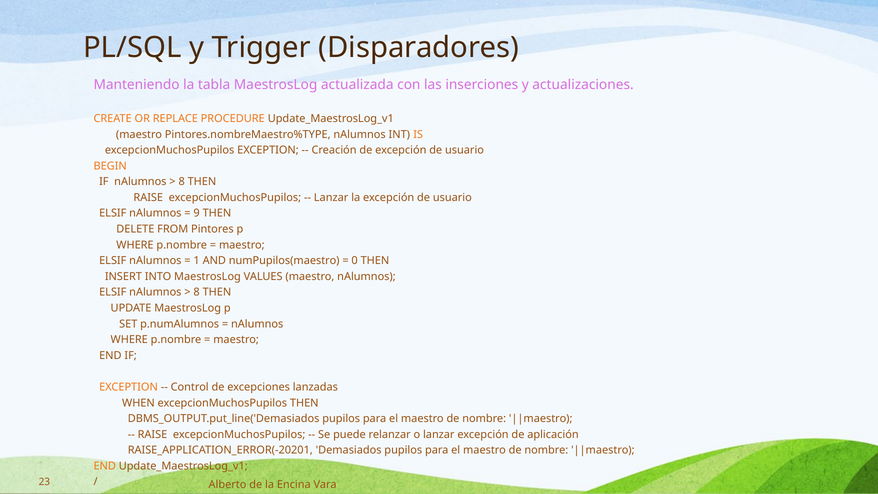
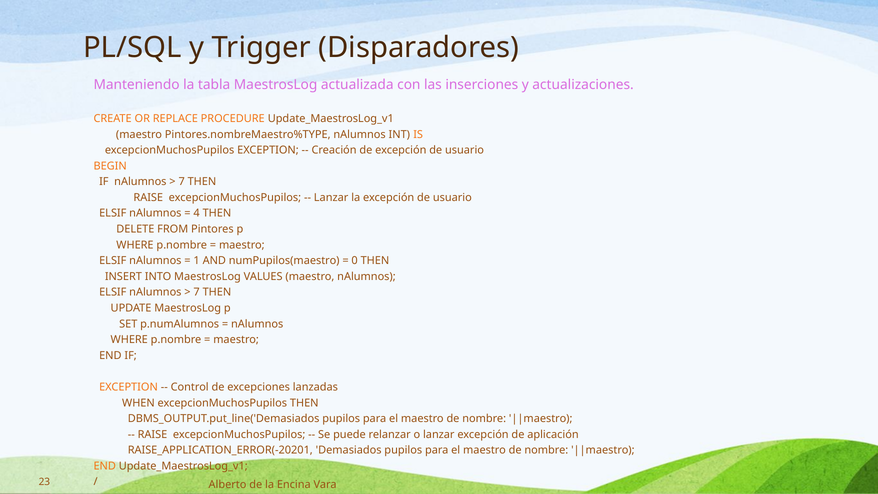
8 at (182, 182): 8 -> 7
9: 9 -> 4
8 at (197, 292): 8 -> 7
